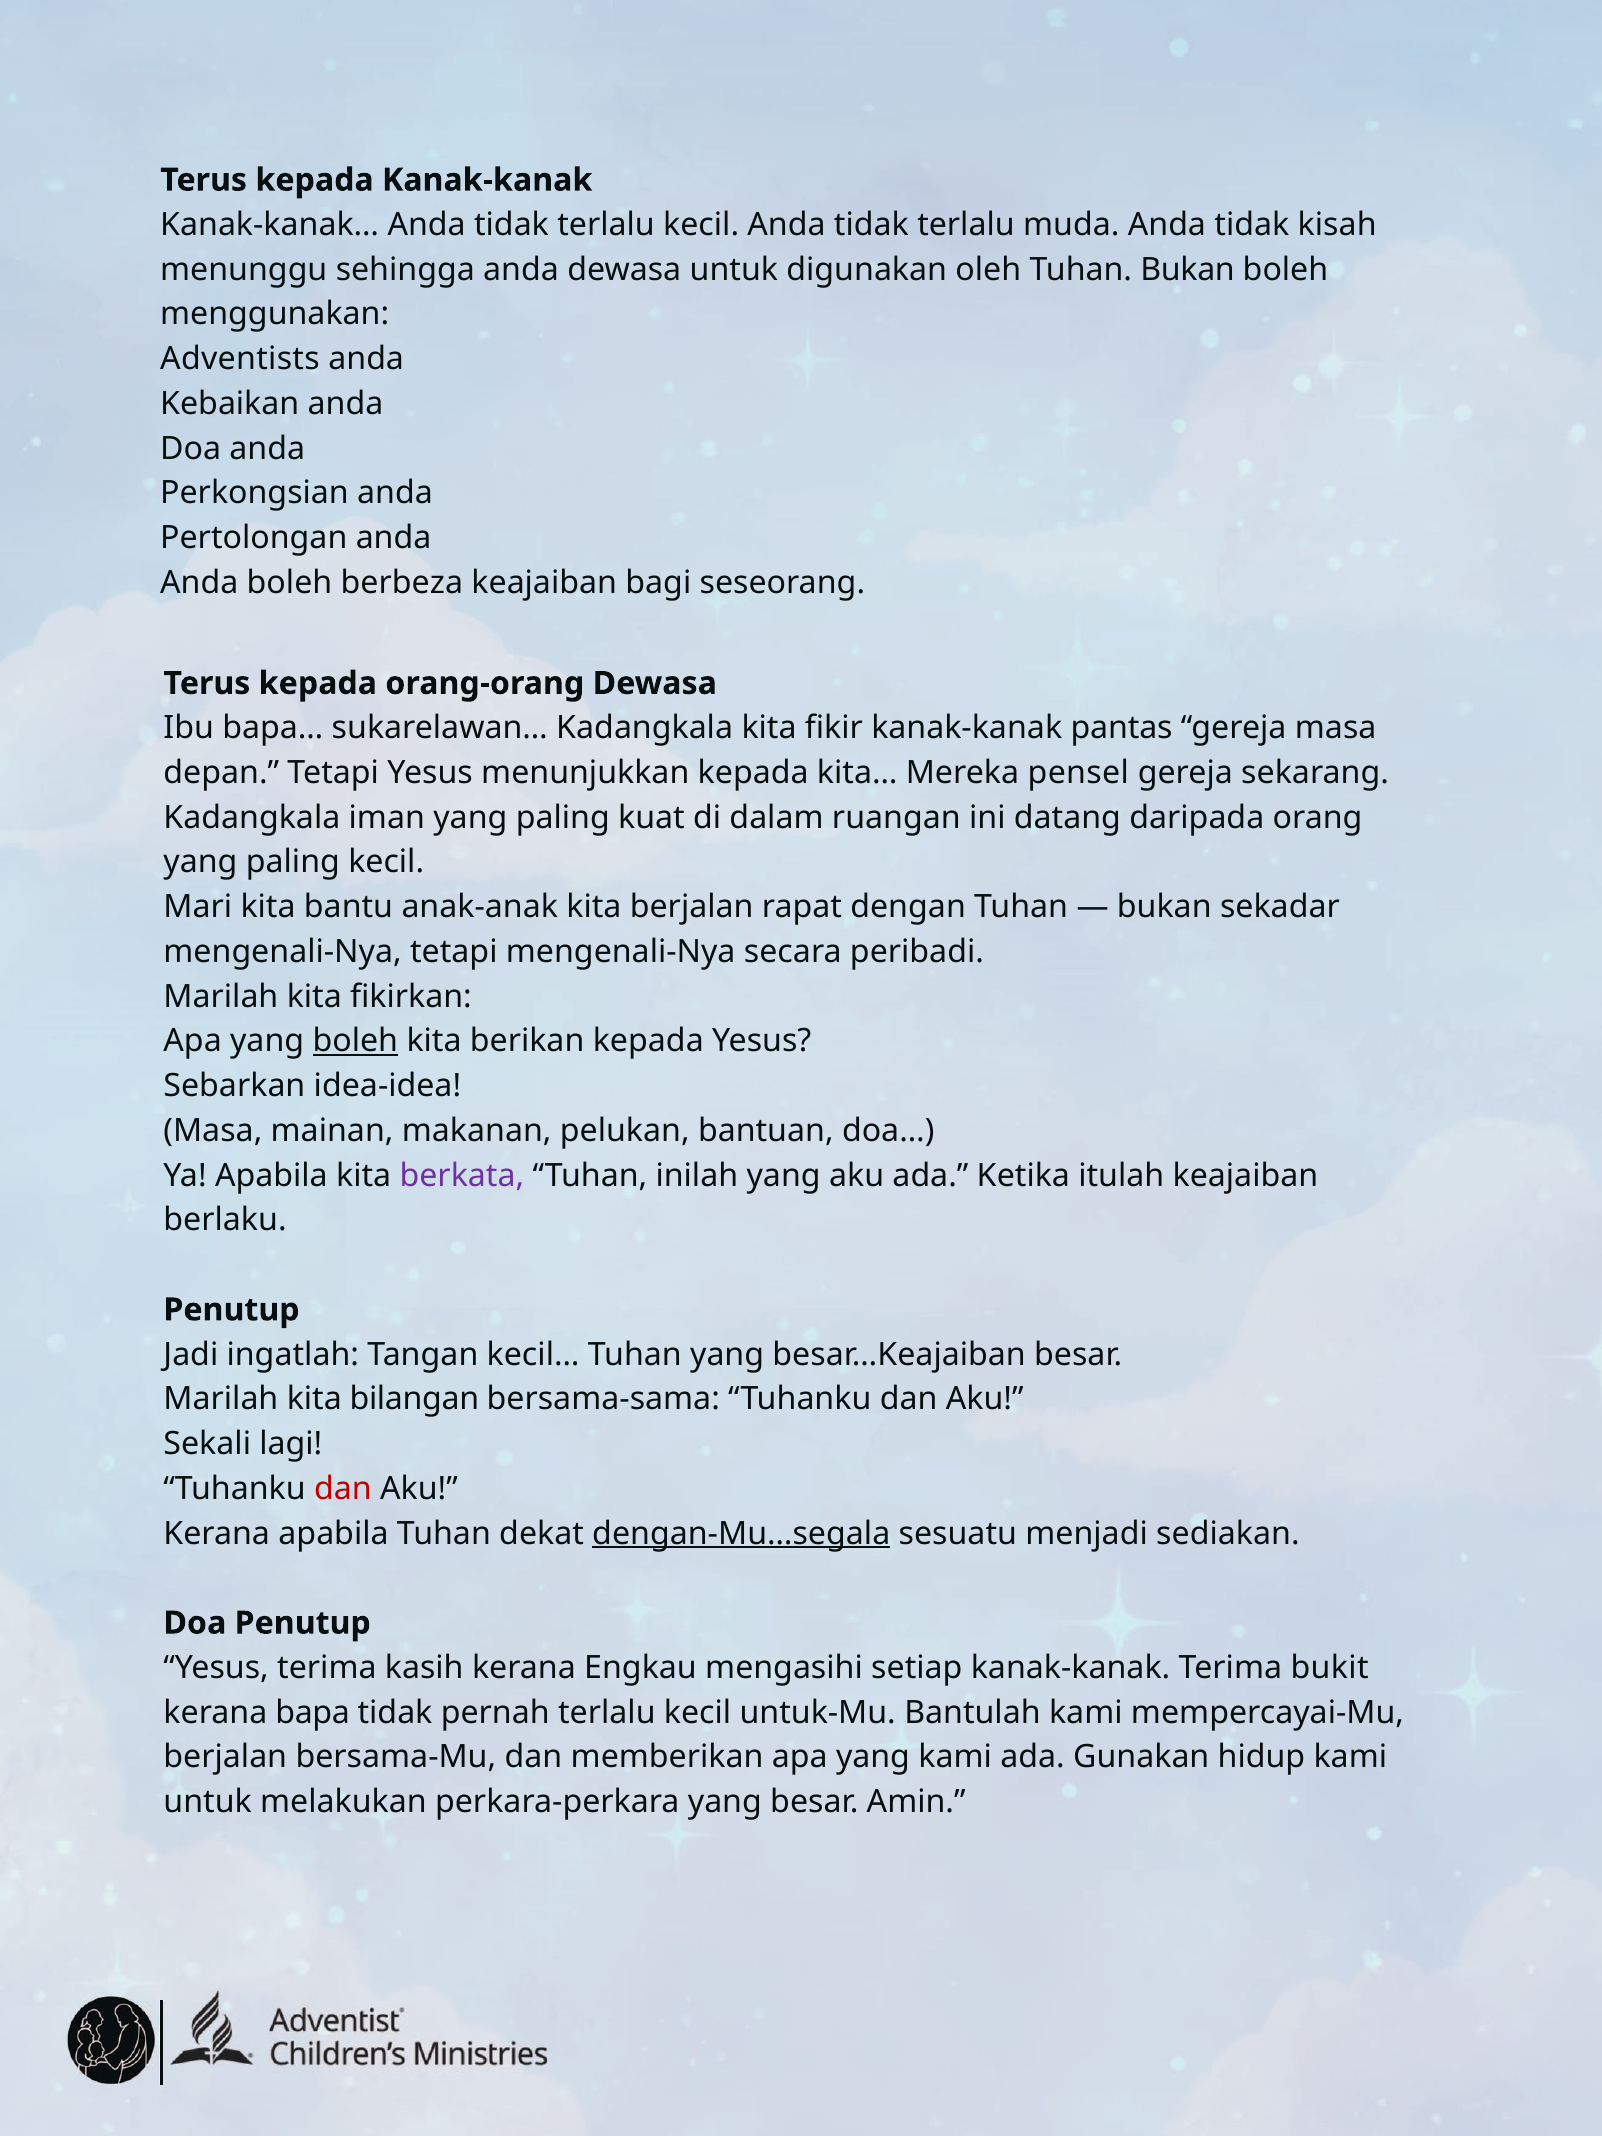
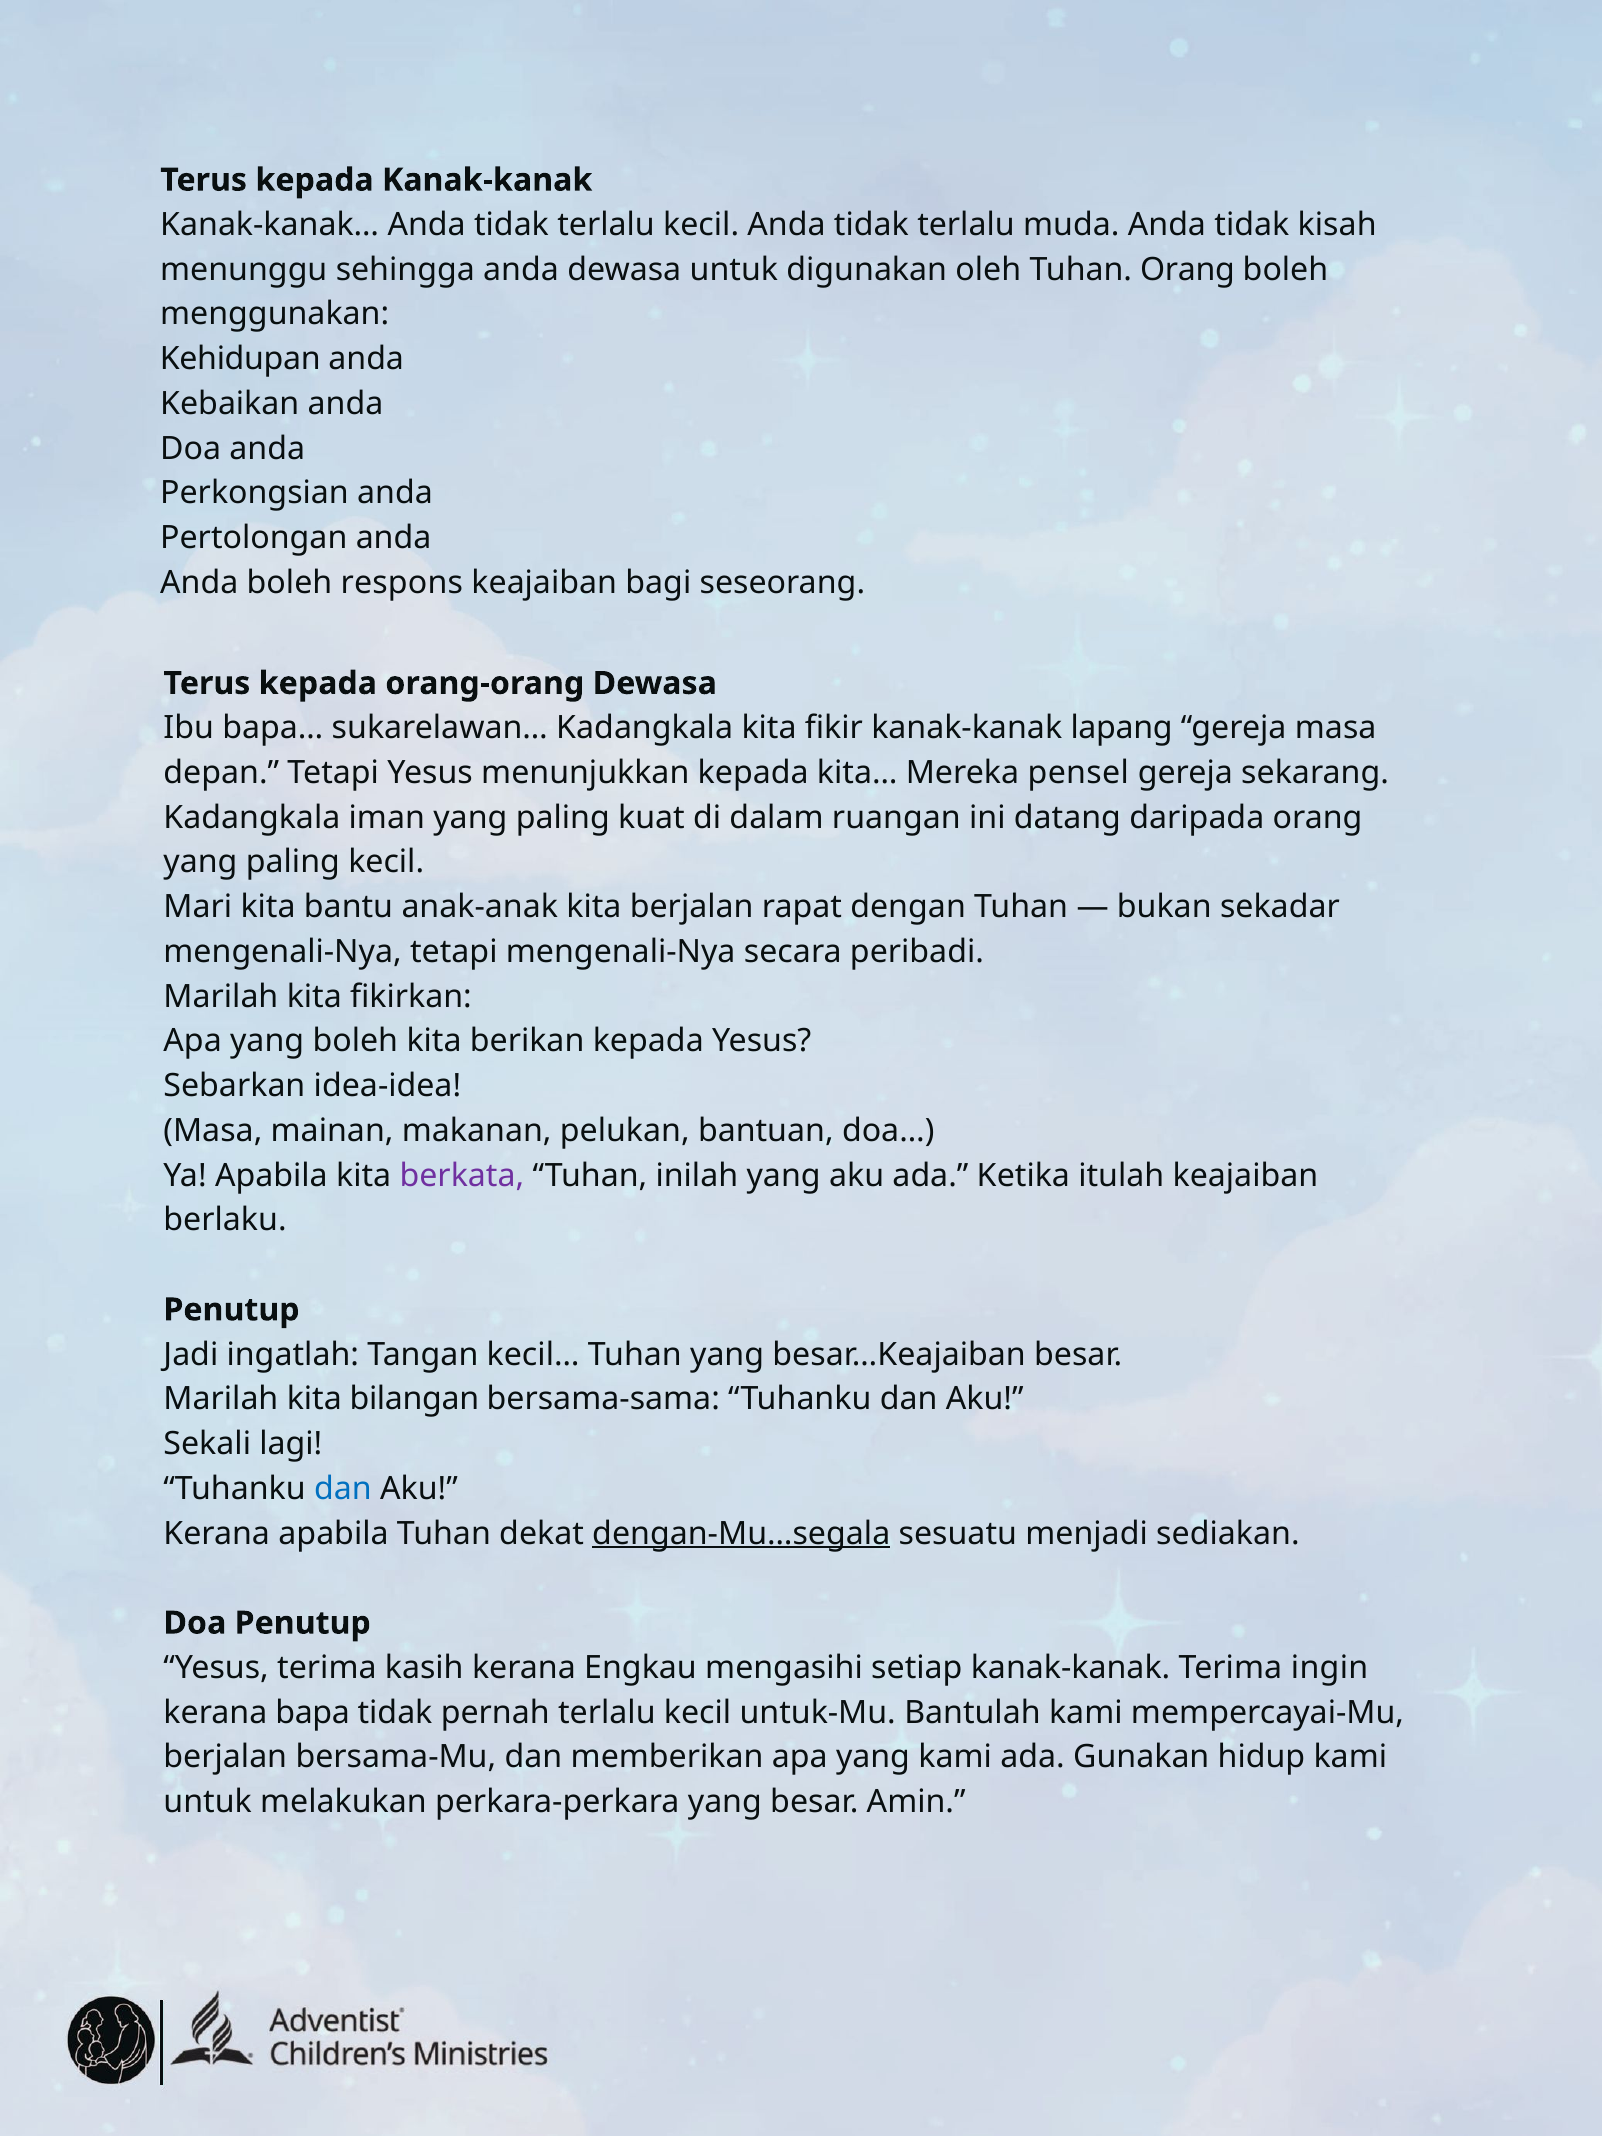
Tuhan Bukan: Bukan -> Orang
Adventists: Adventists -> Kehidupan
berbeza: berbeza -> respons
pantas: pantas -> lapang
boleh at (355, 1041) underline: present -> none
dan at (343, 1489) colour: red -> blue
bukit: bukit -> ingin
